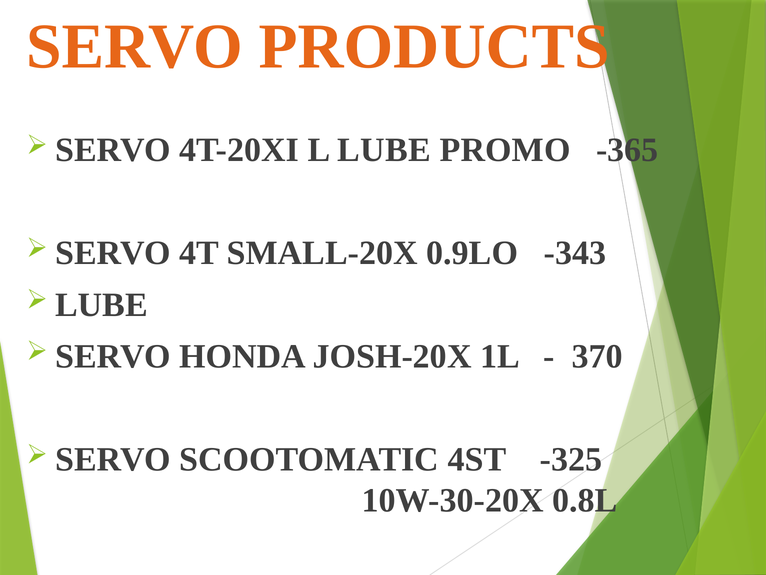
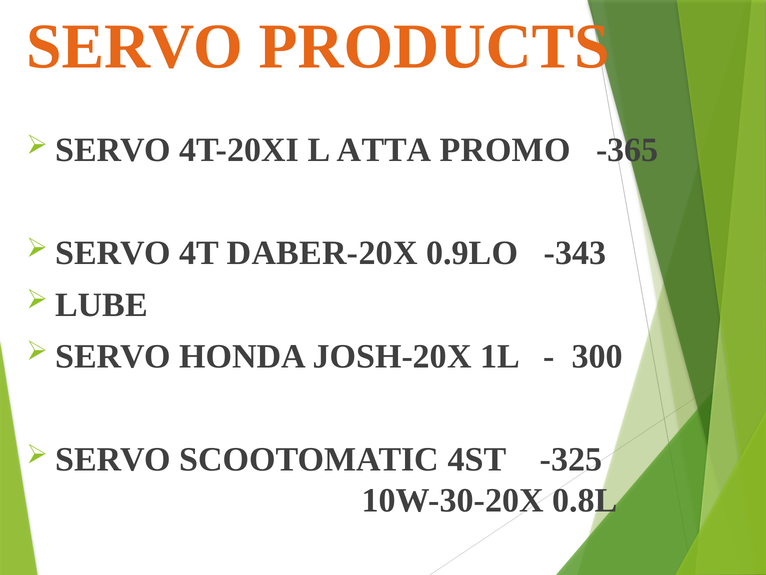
L LUBE: LUBE -> ATTA
SMALL-20X: SMALL-20X -> DABER-20X
370: 370 -> 300
